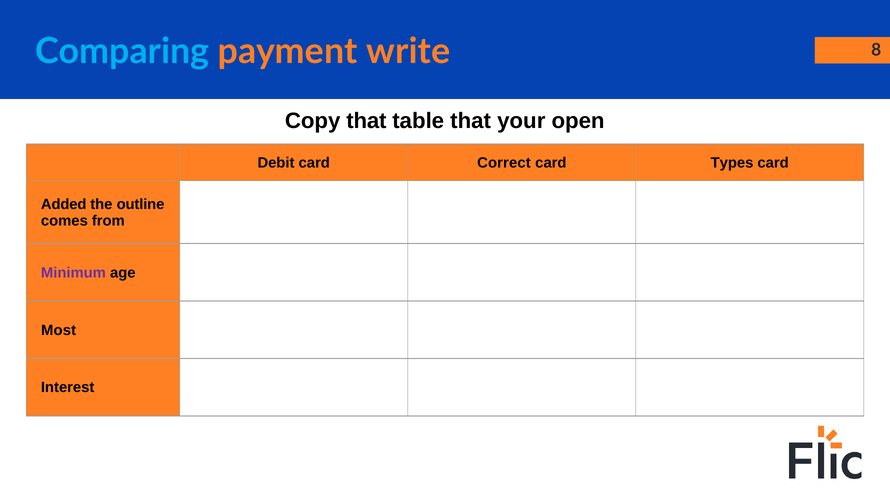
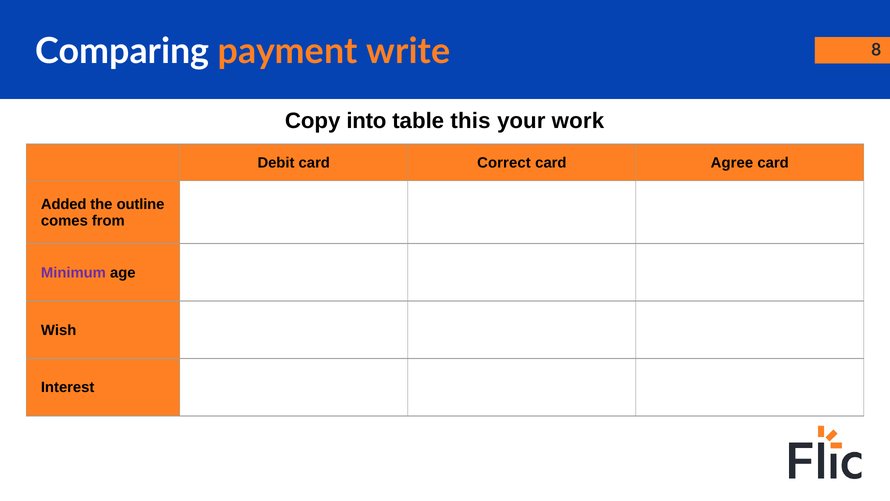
Comparing colour: light blue -> white
Copy that: that -> into
table that: that -> this
open: open -> work
Types: Types -> Agree
Most: Most -> Wish
